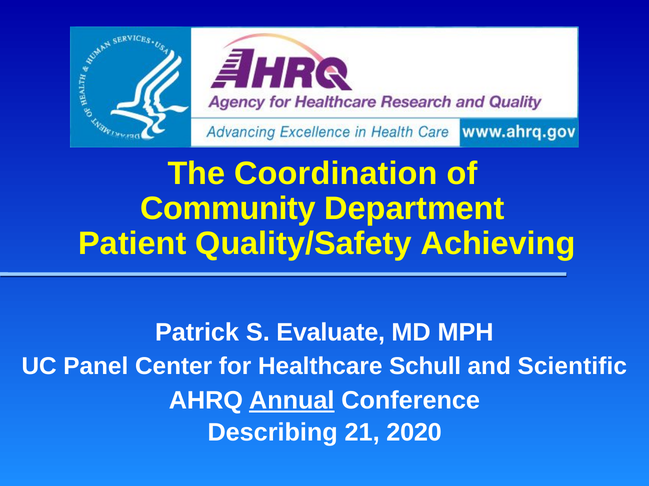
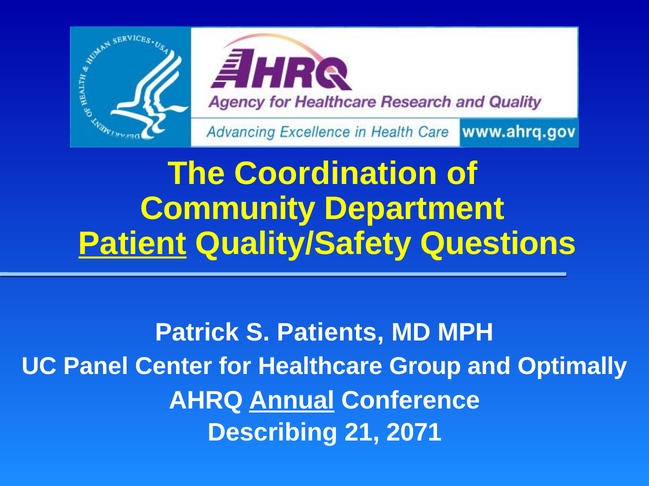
Patient underline: none -> present
Achieving: Achieving -> Questions
Evaluate: Evaluate -> Patients
Schull: Schull -> Group
Scientific: Scientific -> Optimally
2020: 2020 -> 2071
